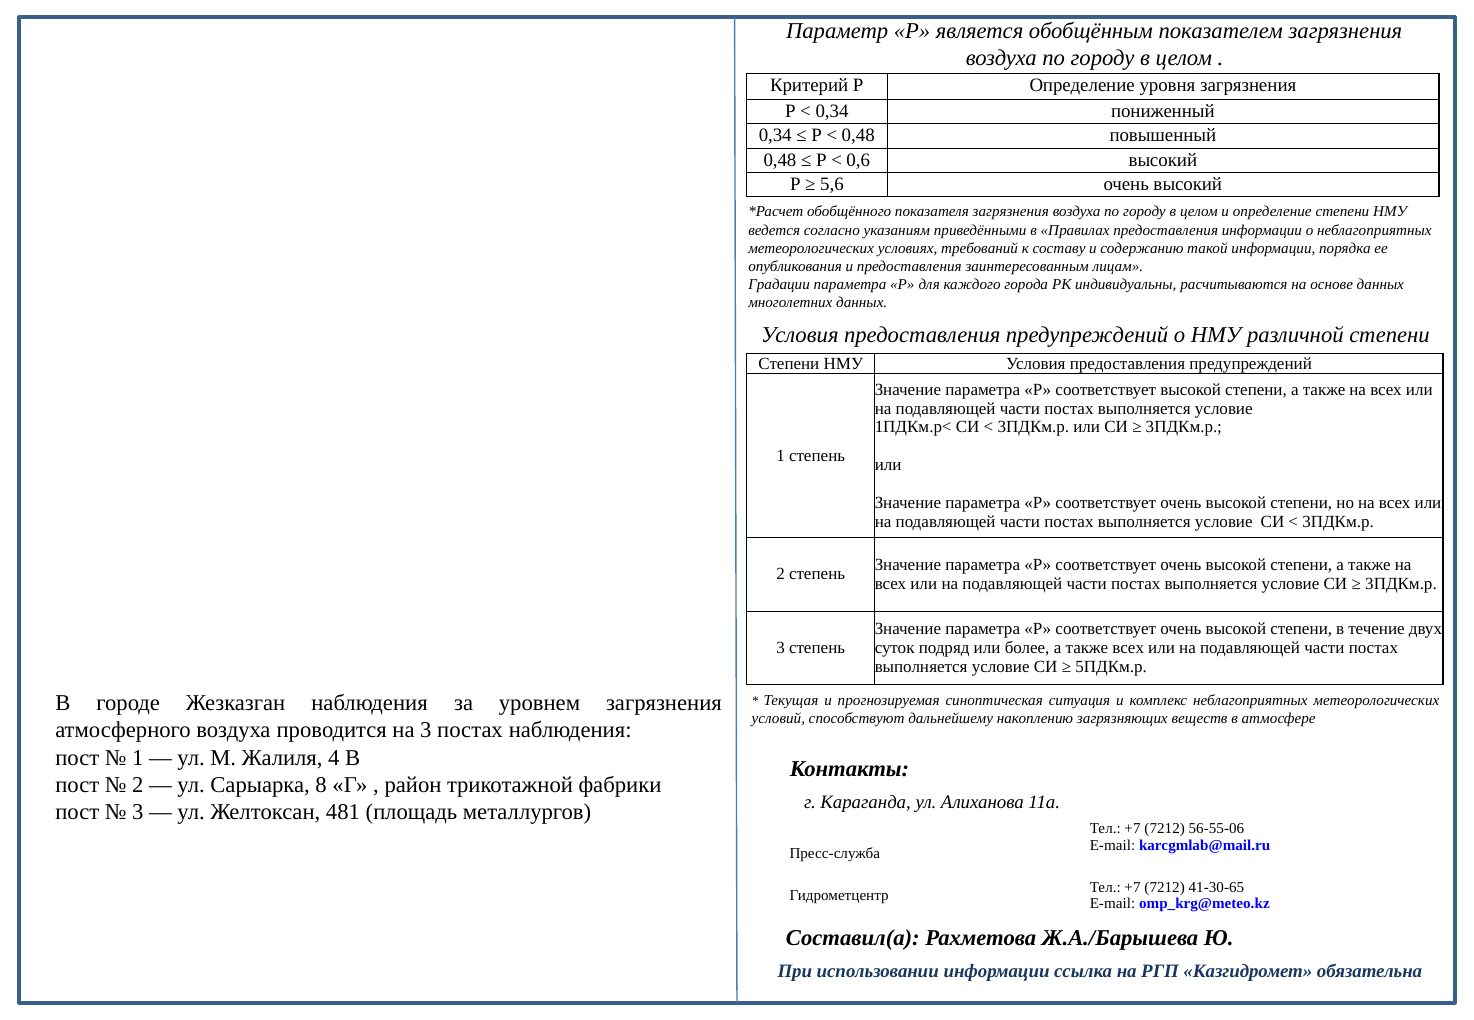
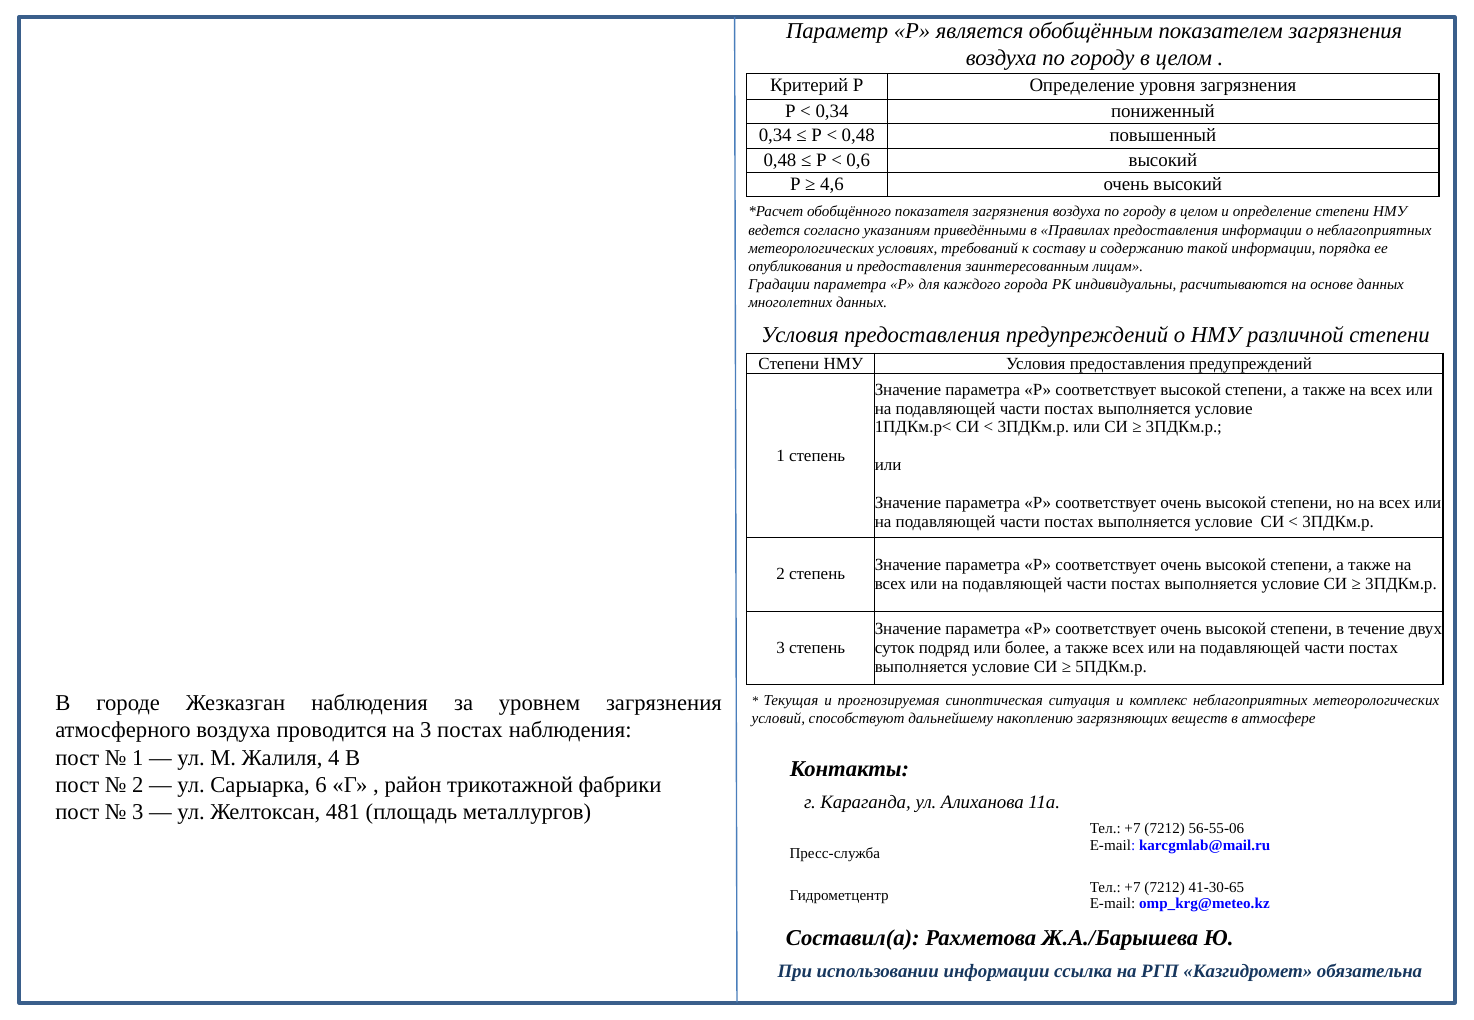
5,6: 5,6 -> 4,6
8: 8 -> 6
